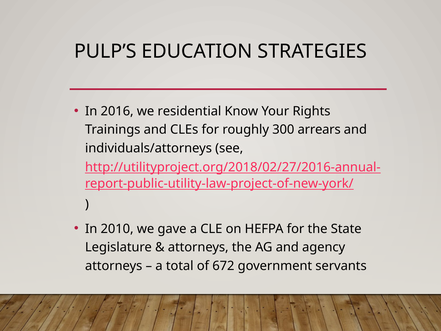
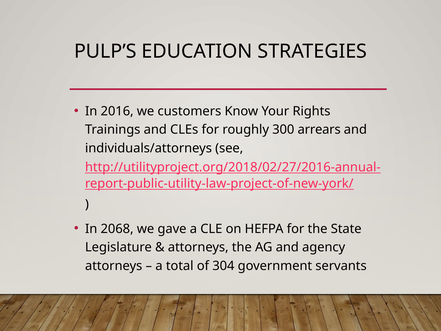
residential: residential -> customers
2010: 2010 -> 2068
672: 672 -> 304
